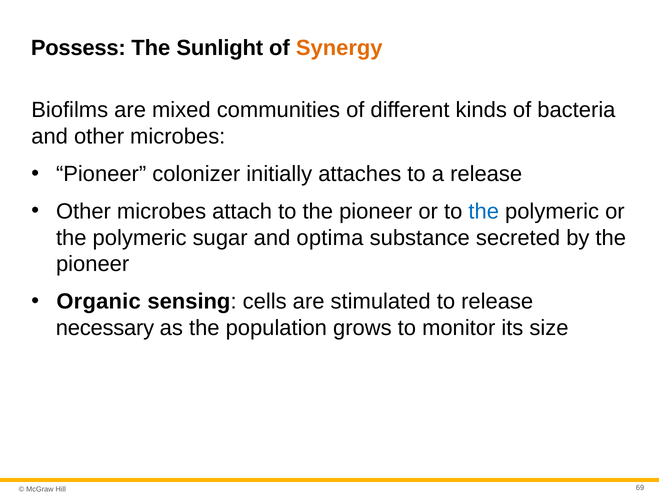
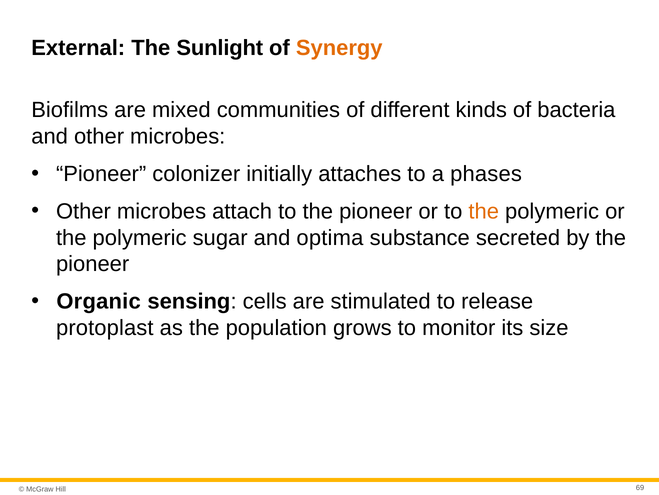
Possess: Possess -> External
a release: release -> phases
the at (484, 211) colour: blue -> orange
necessary: necessary -> protoplast
